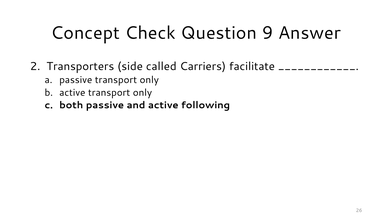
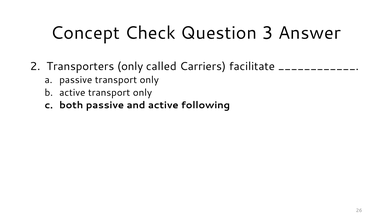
9: 9 -> 3
Transporters side: side -> only
